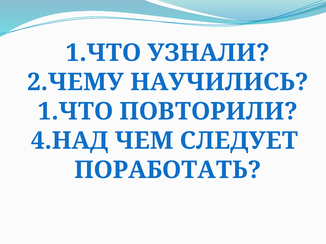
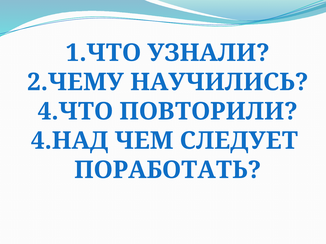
1.ЧТО at (75, 112): 1.ЧТО -> 4.ЧТО
